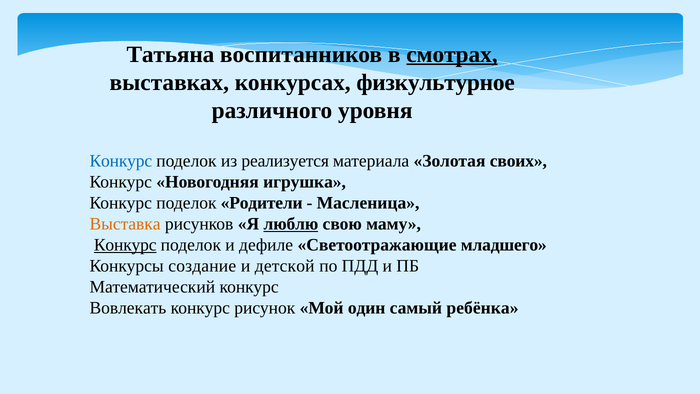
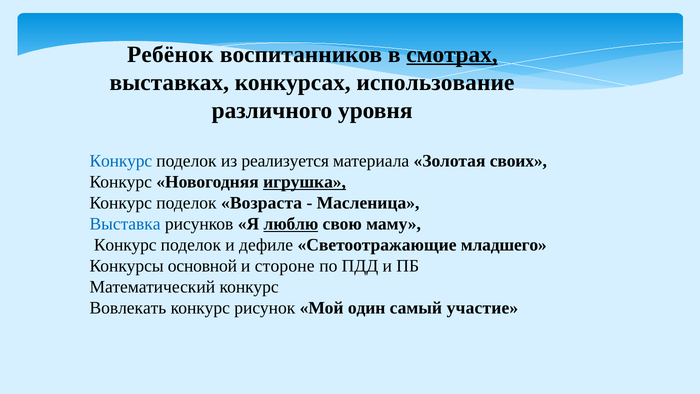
Татьяна: Татьяна -> Ребёнок
физкультурное: физкультурное -> использование
игрушка underline: none -> present
Родители: Родители -> Возраста
Выставка colour: orange -> blue
Конкурс at (125, 245) underline: present -> none
создание: создание -> основной
детской: детской -> стороне
ребёнка: ребёнка -> участие
